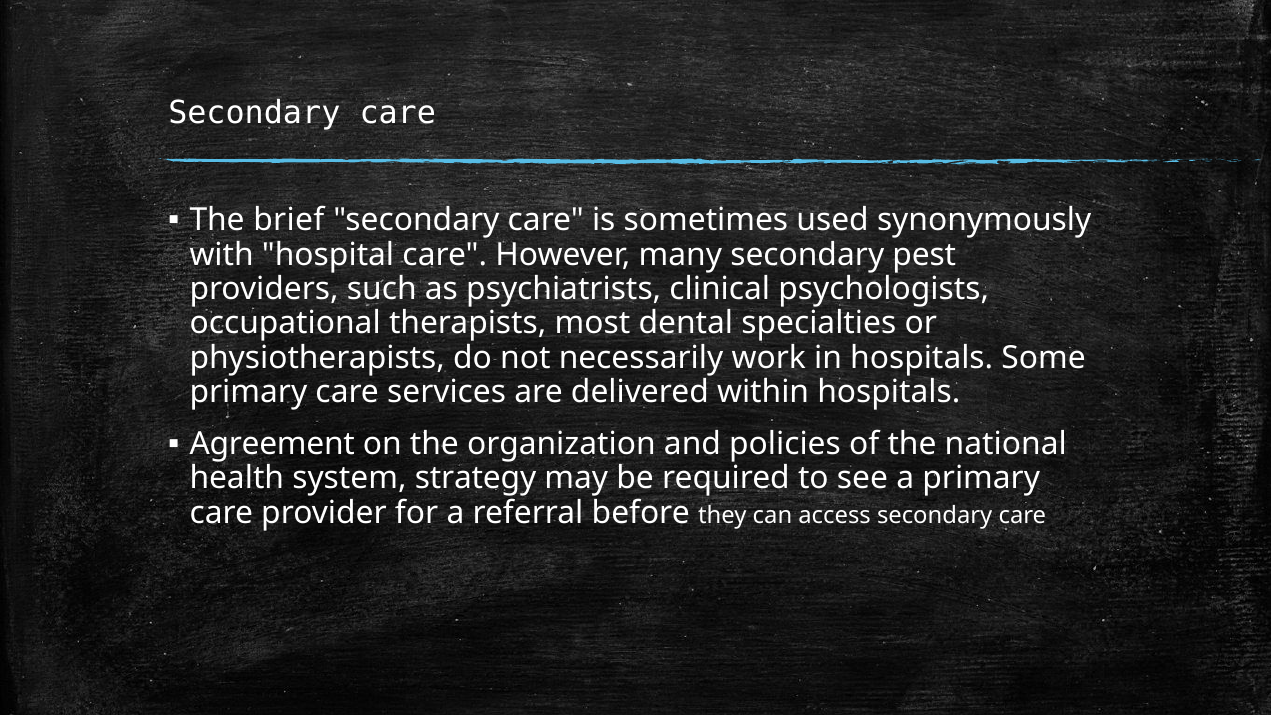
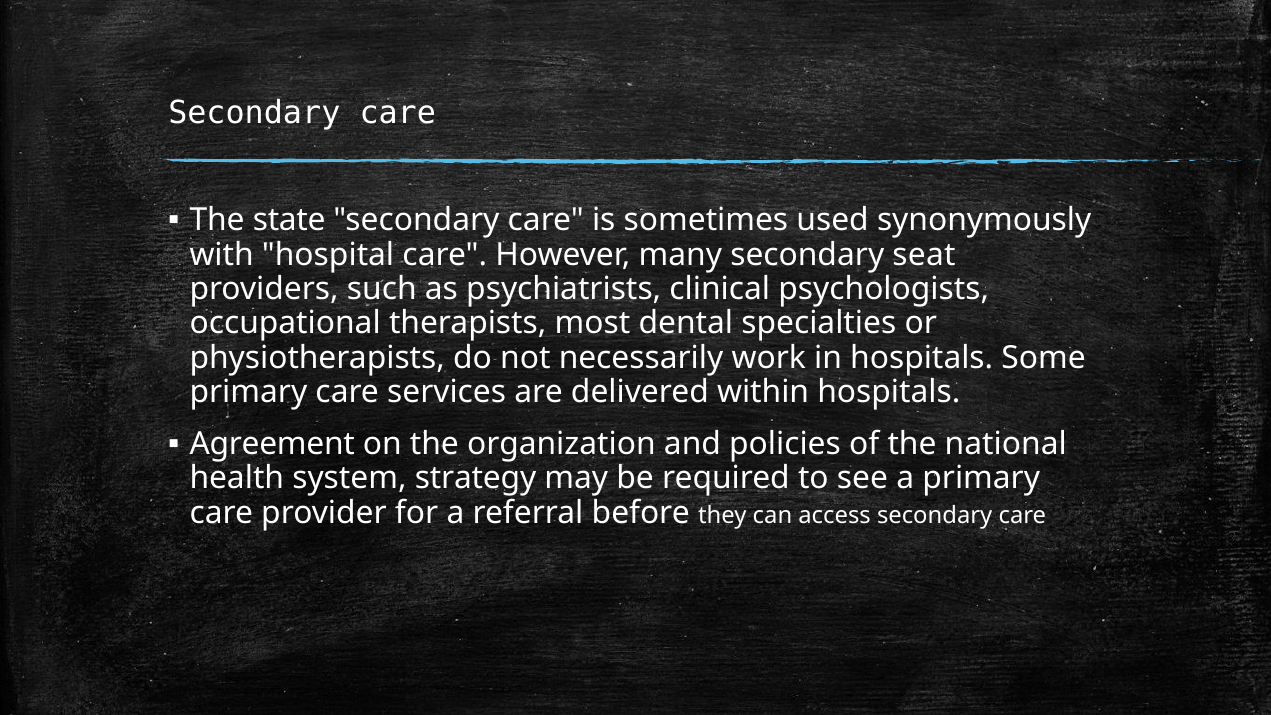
brief: brief -> state
pest: pest -> seat
